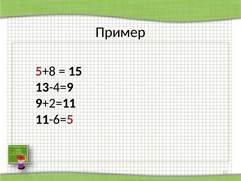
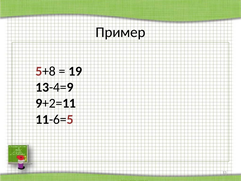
15: 15 -> 19
